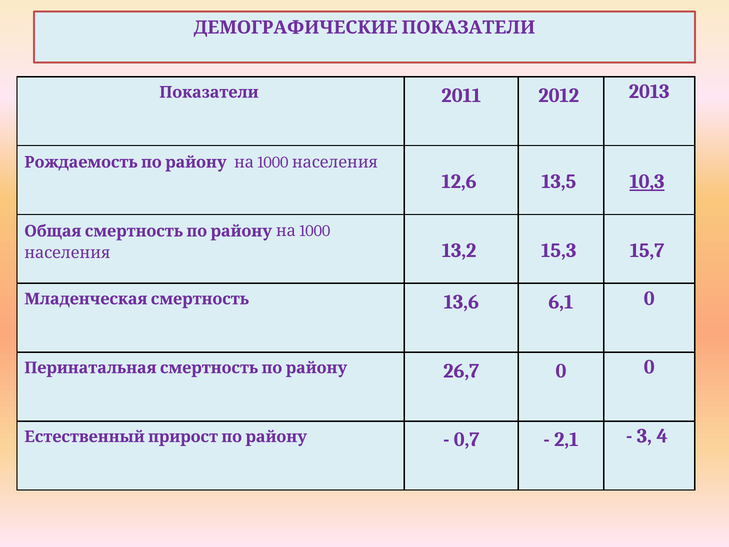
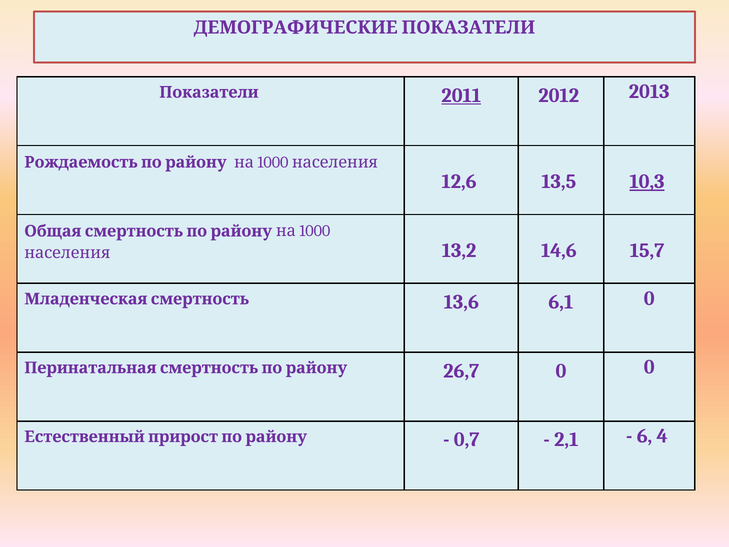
2011 underline: none -> present
15,3: 15,3 -> 14,6
3: 3 -> 6
